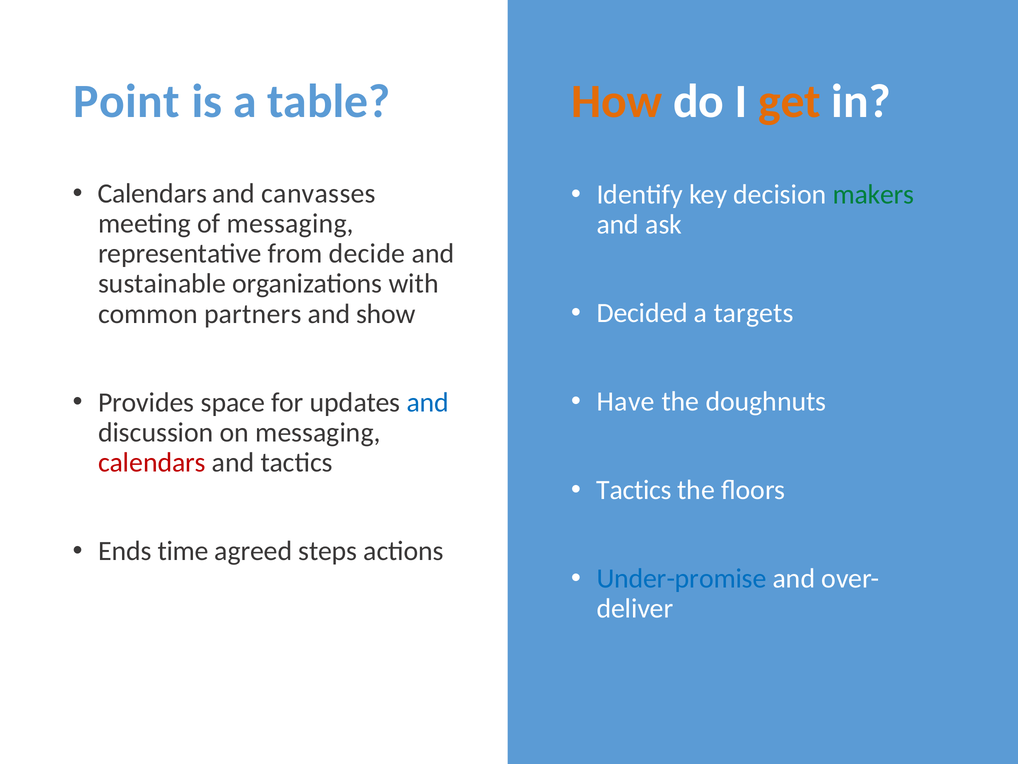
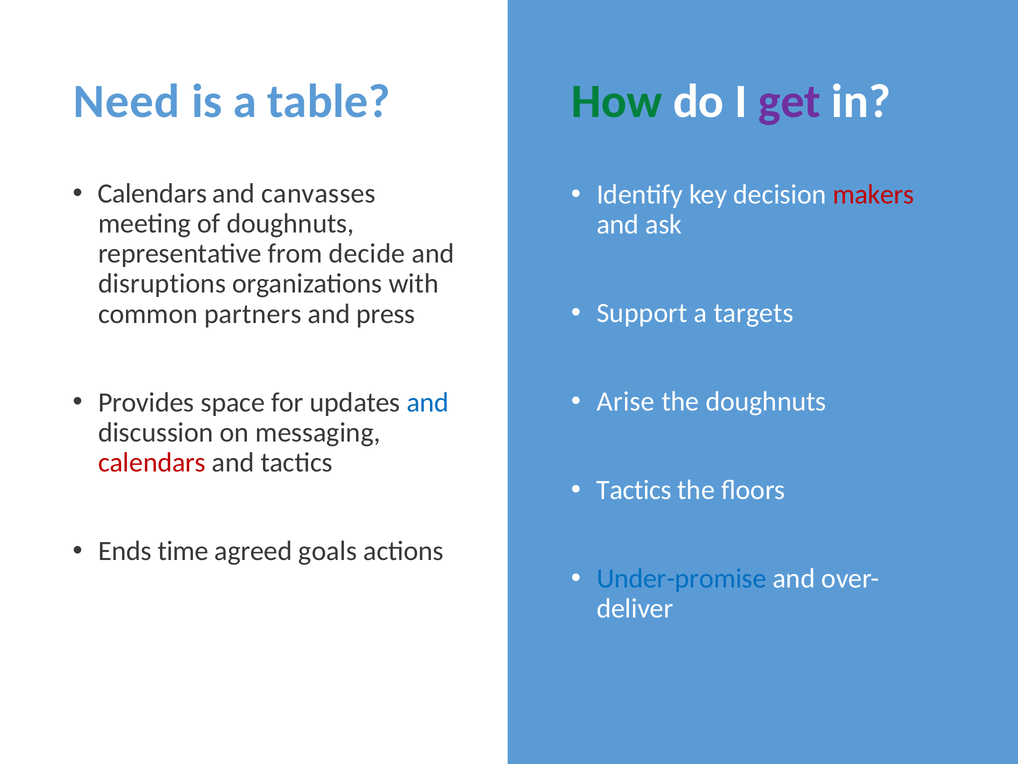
Point: Point -> Need
How colour: orange -> green
get colour: orange -> purple
makers colour: green -> red
of messaging: messaging -> doughnuts
sustainable: sustainable -> disruptions
Decided: Decided -> Support
show: show -> press
Have: Have -> Arise
steps: steps -> goals
